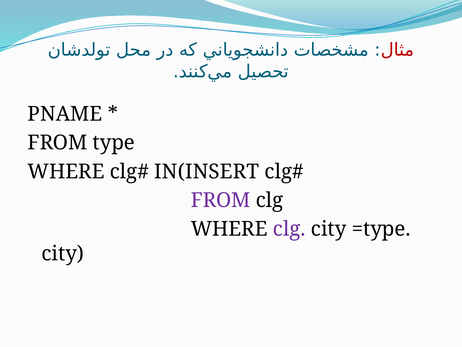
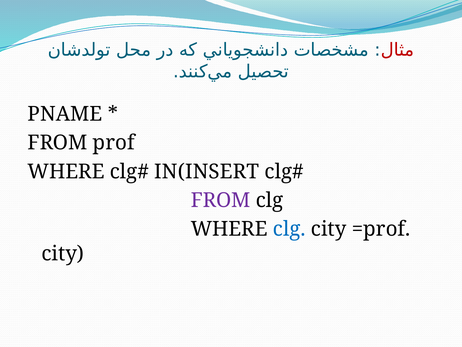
type: type -> prof
clg at (289, 229) colour: purple -> blue
=type: =type -> =prof
